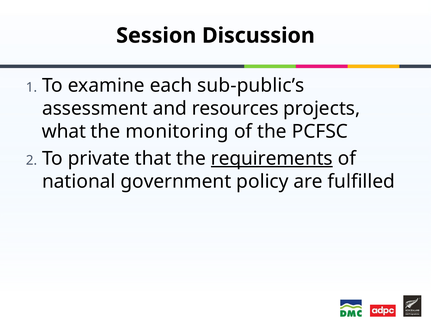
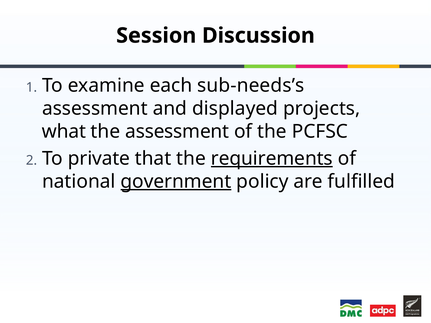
sub-public’s: sub-public’s -> sub-needs’s
resources: resources -> displayed
the monitoring: monitoring -> assessment
government underline: none -> present
